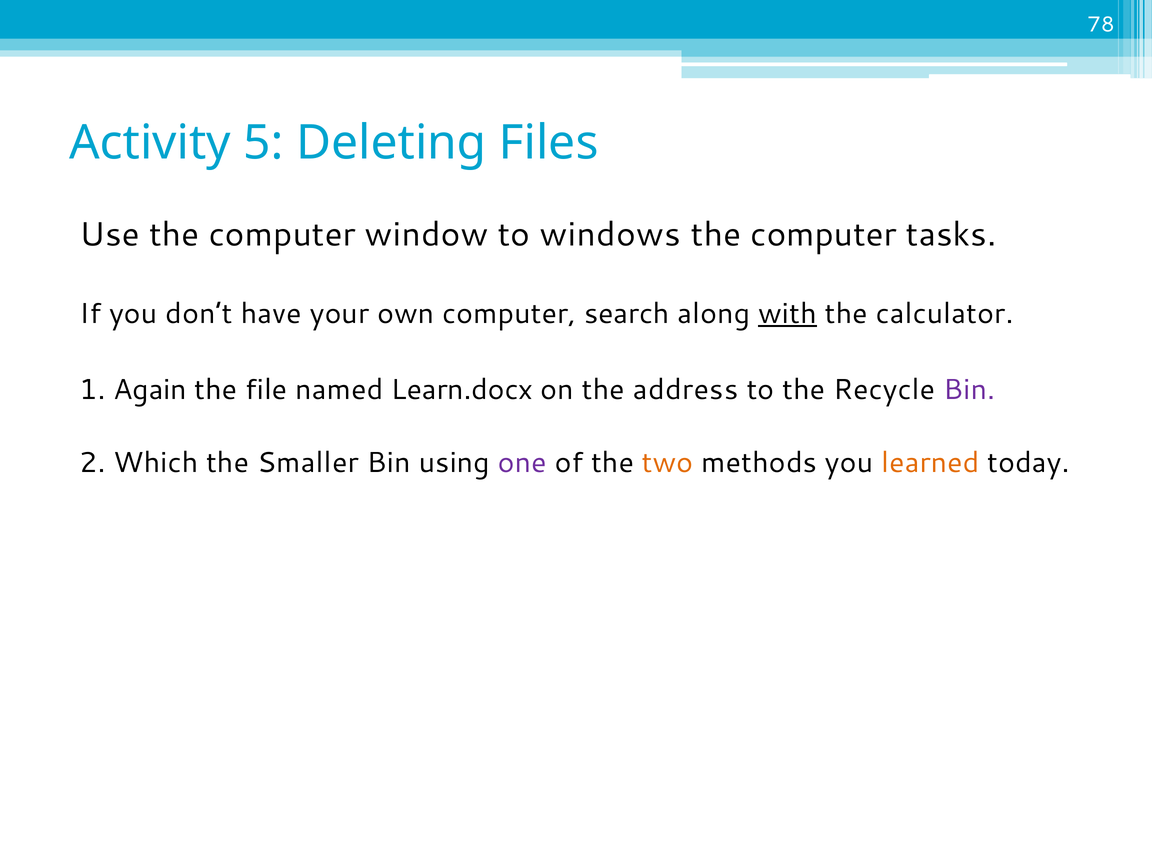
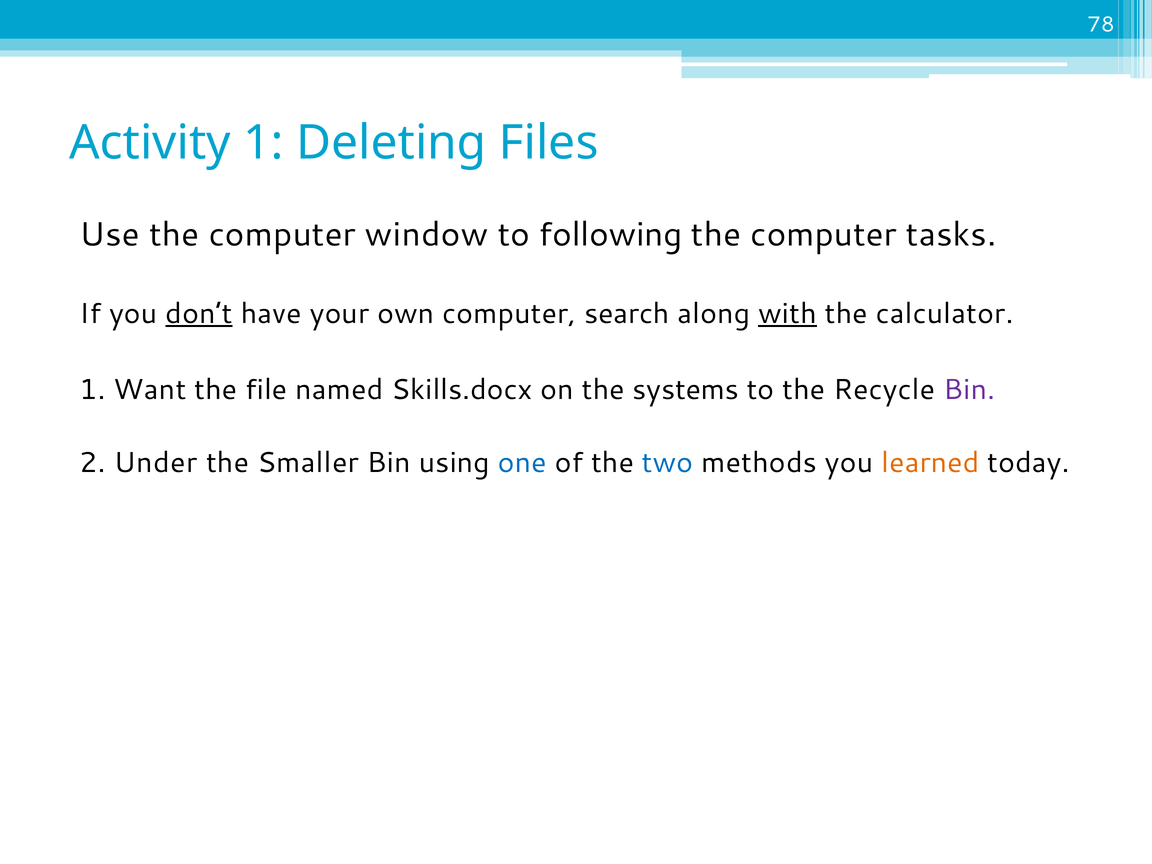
Activity 5: 5 -> 1
windows: windows -> following
don’t underline: none -> present
Again: Again -> Want
Learn.docx: Learn.docx -> Skills.docx
address: address -> systems
Which: Which -> Under
one colour: purple -> blue
two colour: orange -> blue
